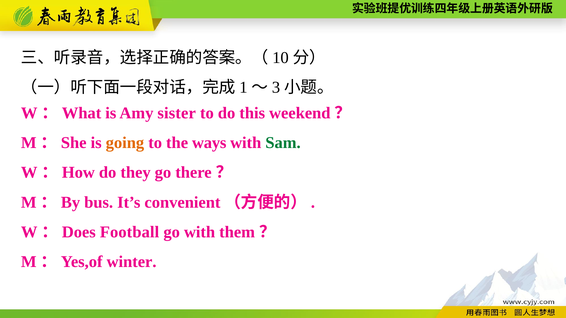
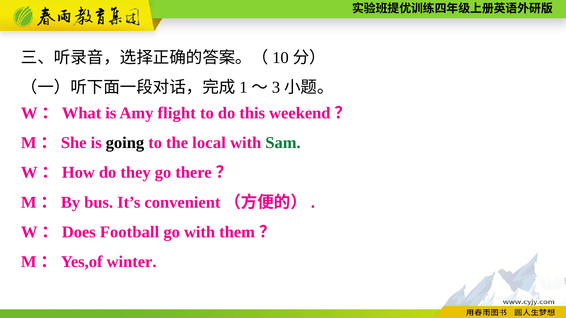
sister: sister -> flight
going colour: orange -> black
ways: ways -> local
